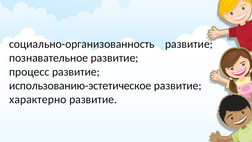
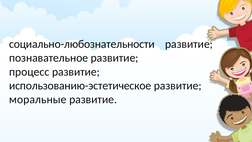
социально-организованность: социально-организованность -> социально-любознательности
характерно: характерно -> моральные
